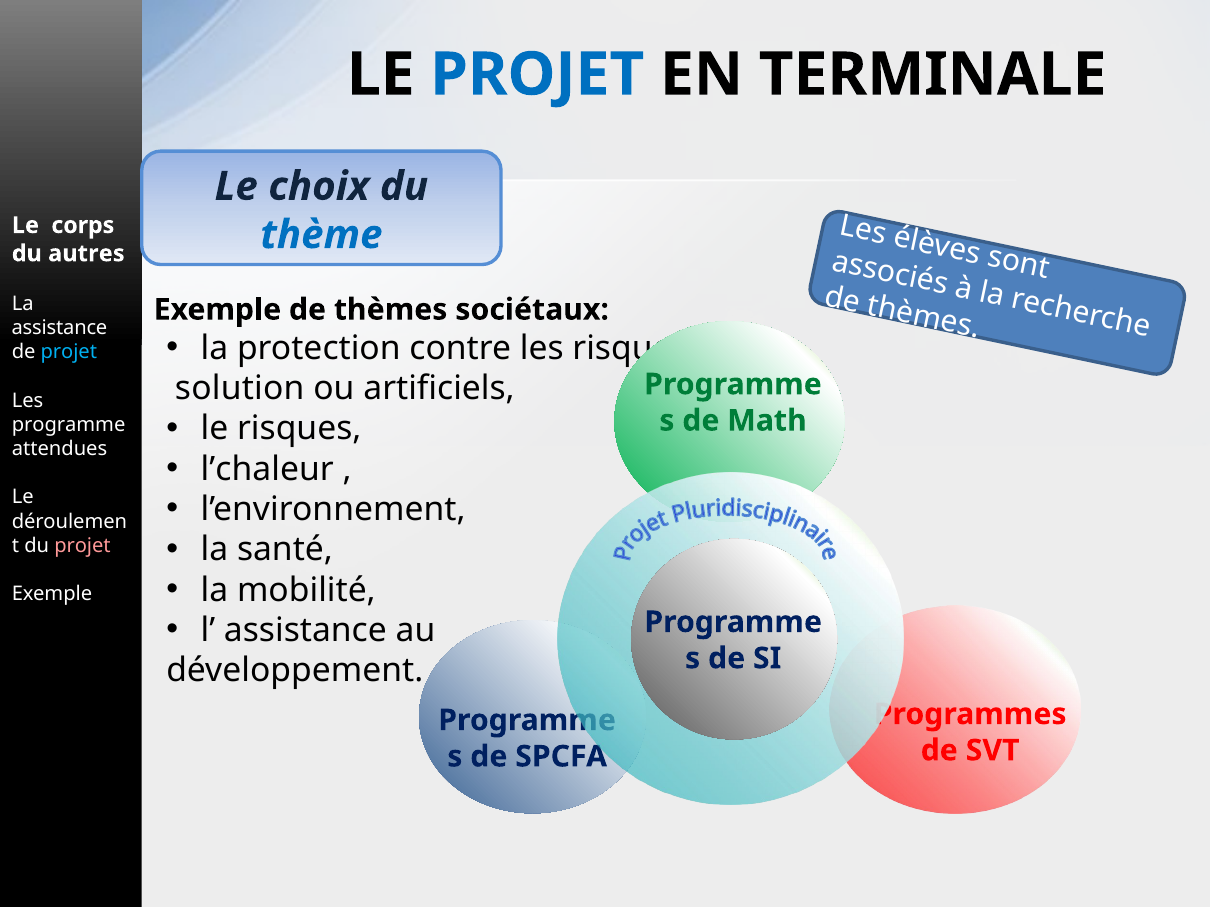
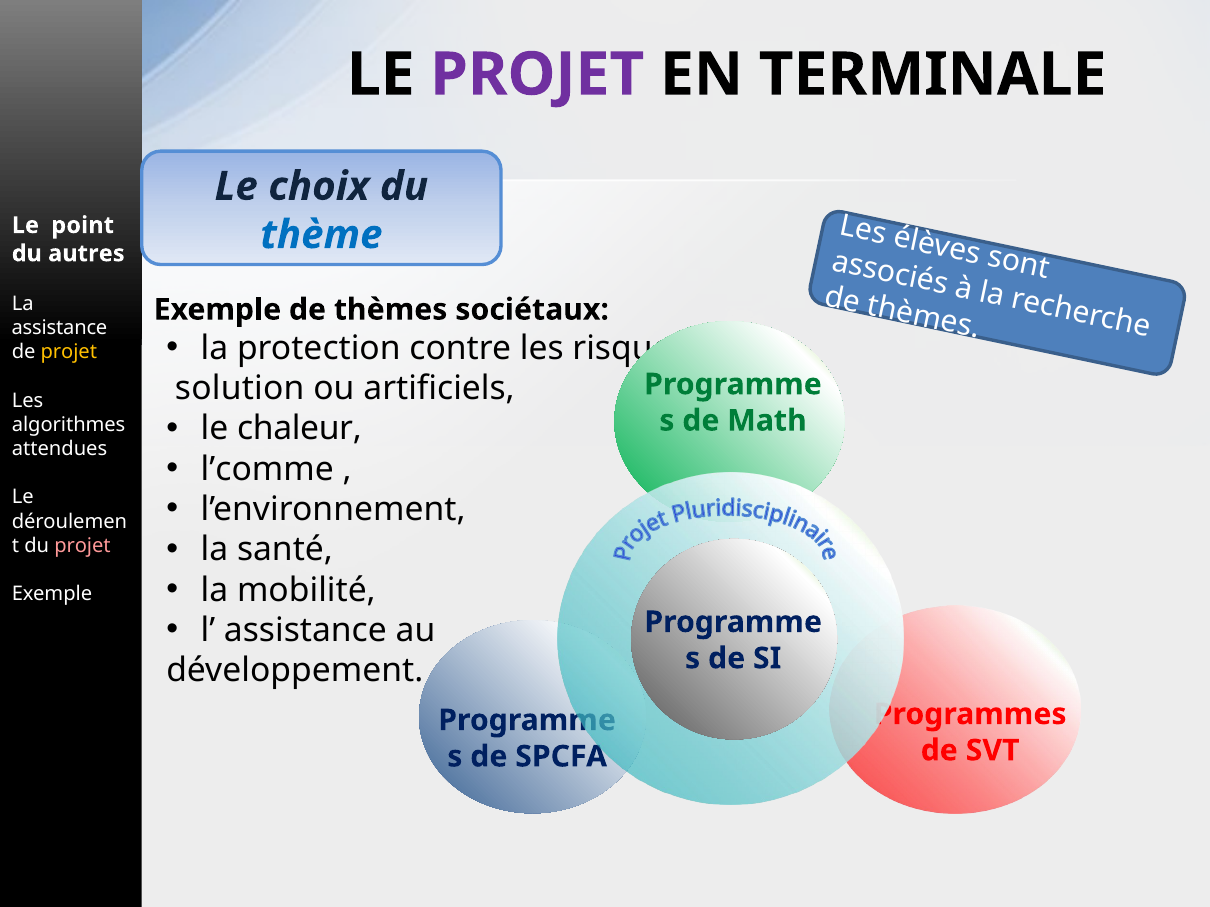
PROJET at (537, 75) colour: blue -> purple
corps: corps -> point
projet at (69, 352) colour: light blue -> yellow
le risques: risques -> chaleur
programme at (69, 425): programme -> algorithmes
l’chaleur: l’chaleur -> l’comme
